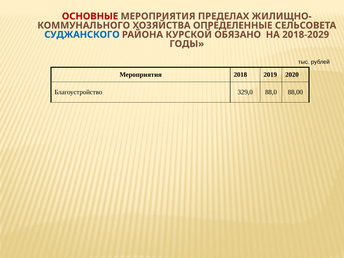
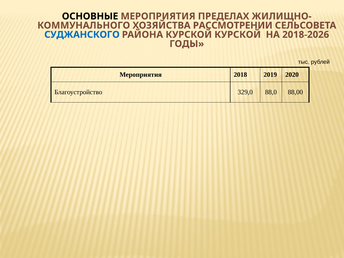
ОСНОВНЫЕ colour: red -> black
ОПРЕДЕЛЕННЫЕ: ОПРЕДЕЛЕННЫЕ -> РАССМОТРЕНИИ
КУРСКОЙ ОБЯЗАНО: ОБЯЗАНО -> КУРСКОЙ
2018-2029: 2018-2029 -> 2018-2026
